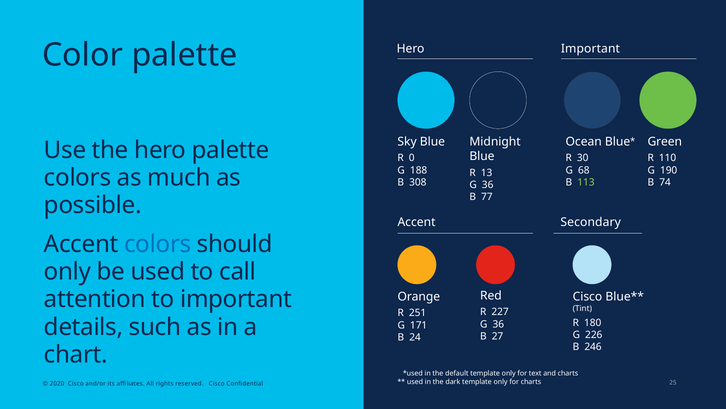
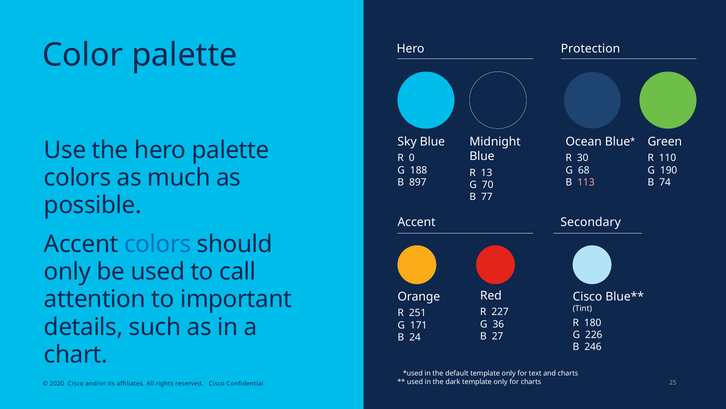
Important at (590, 49): Important -> Protection
308: 308 -> 897
113 colour: light green -> pink
36 at (488, 185): 36 -> 70
